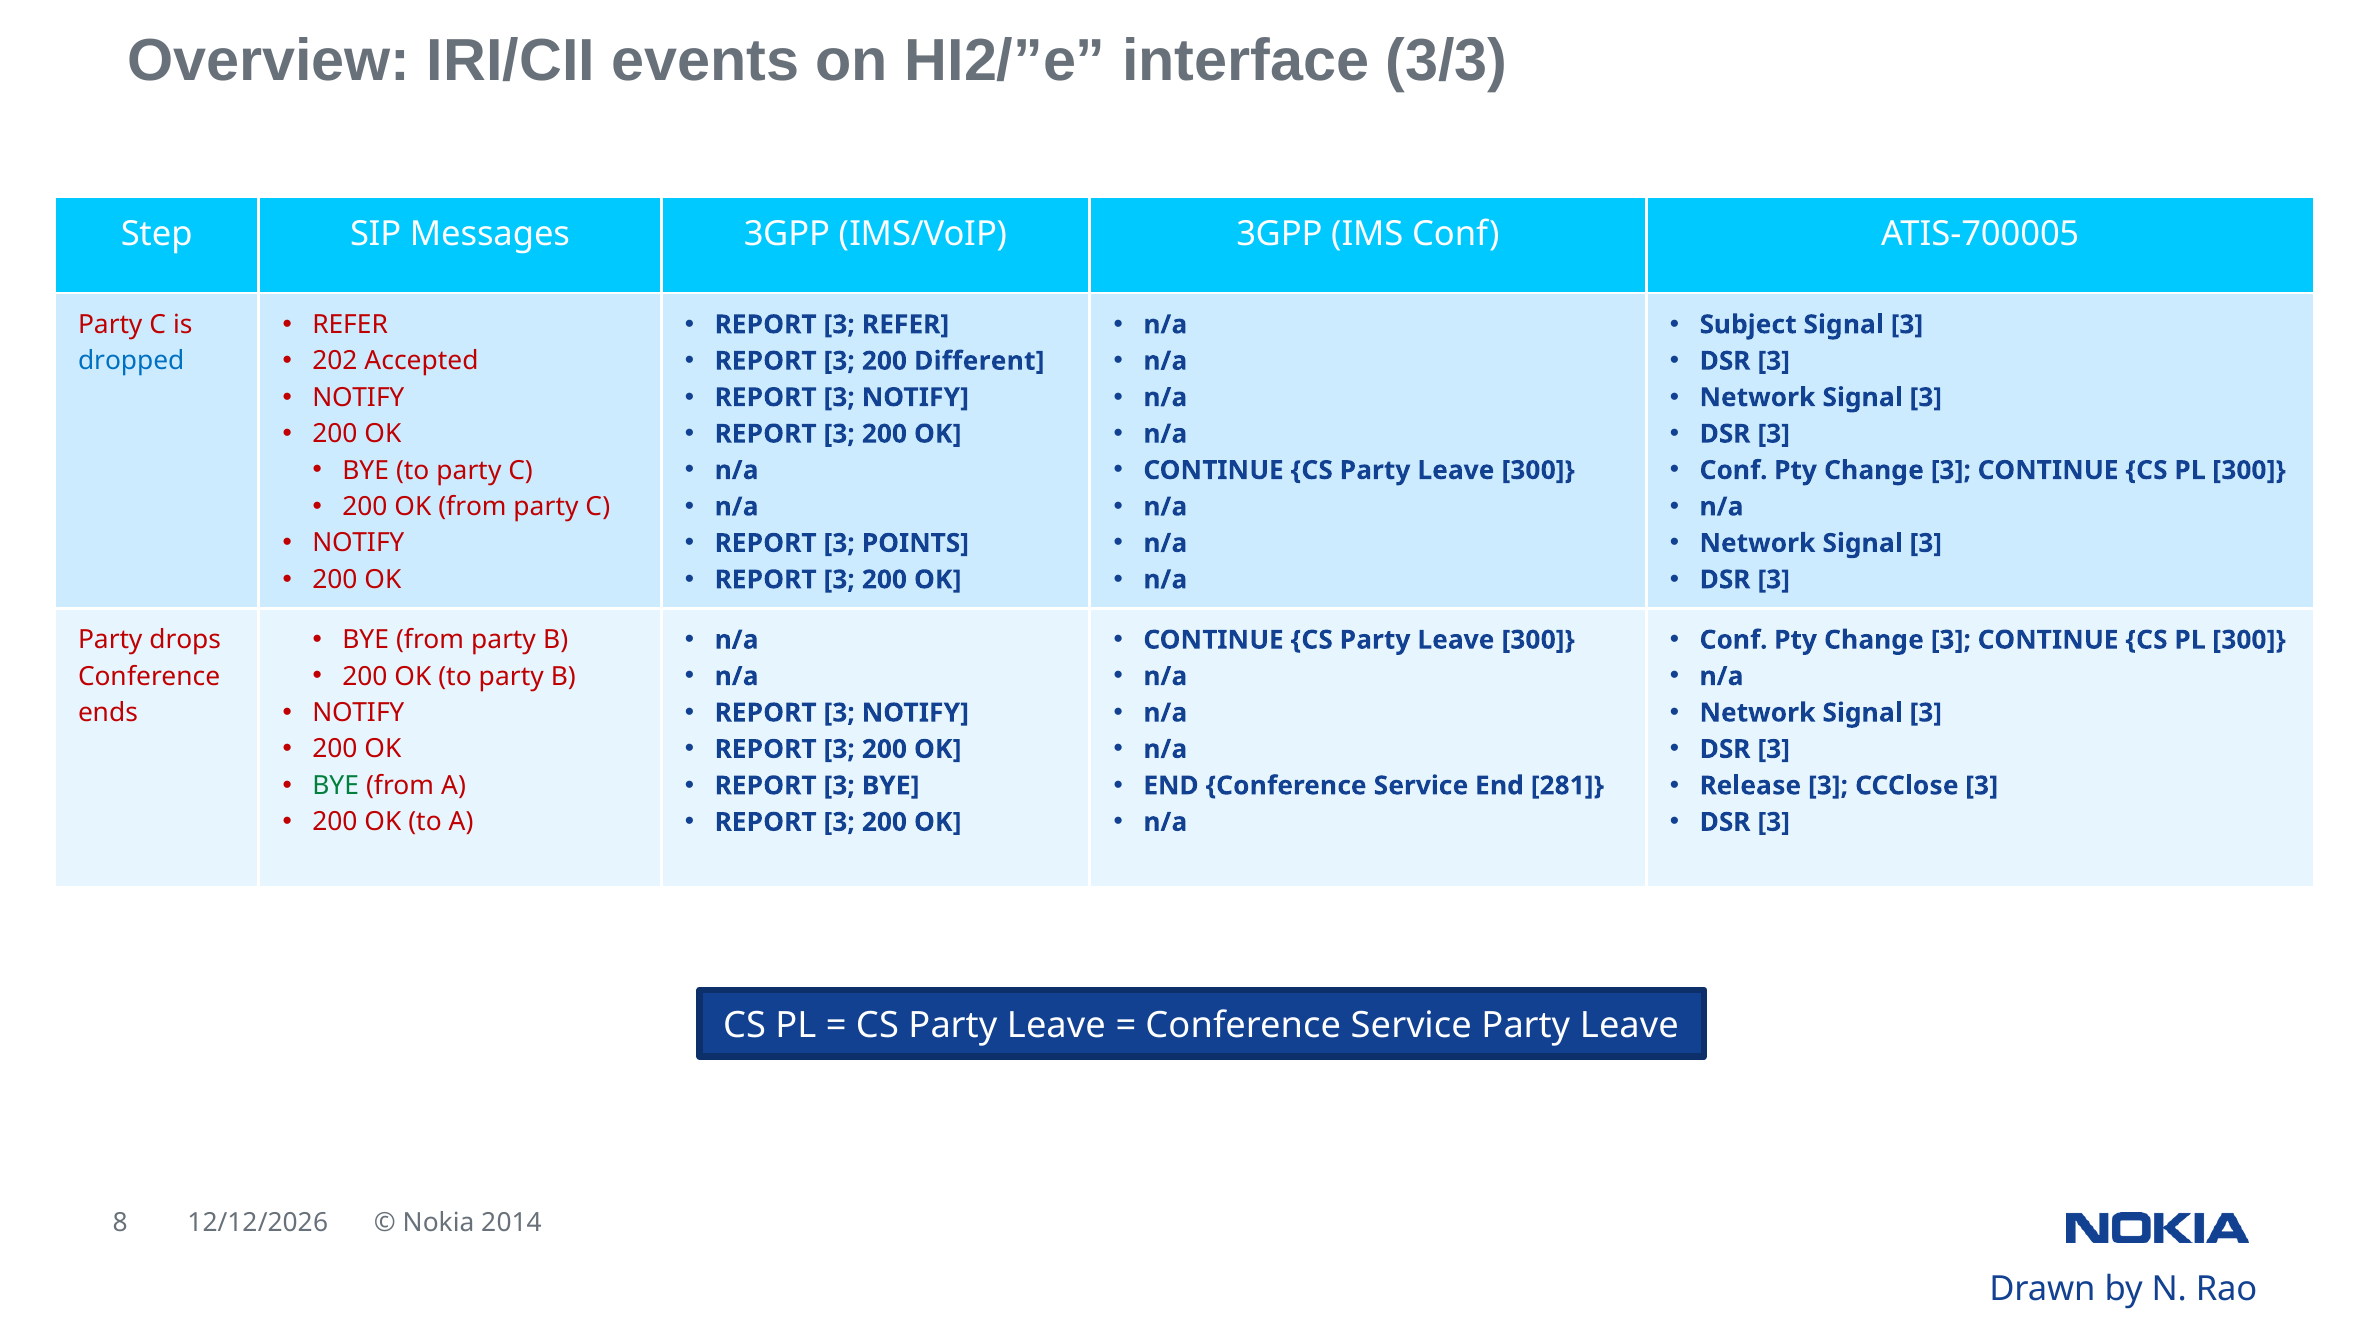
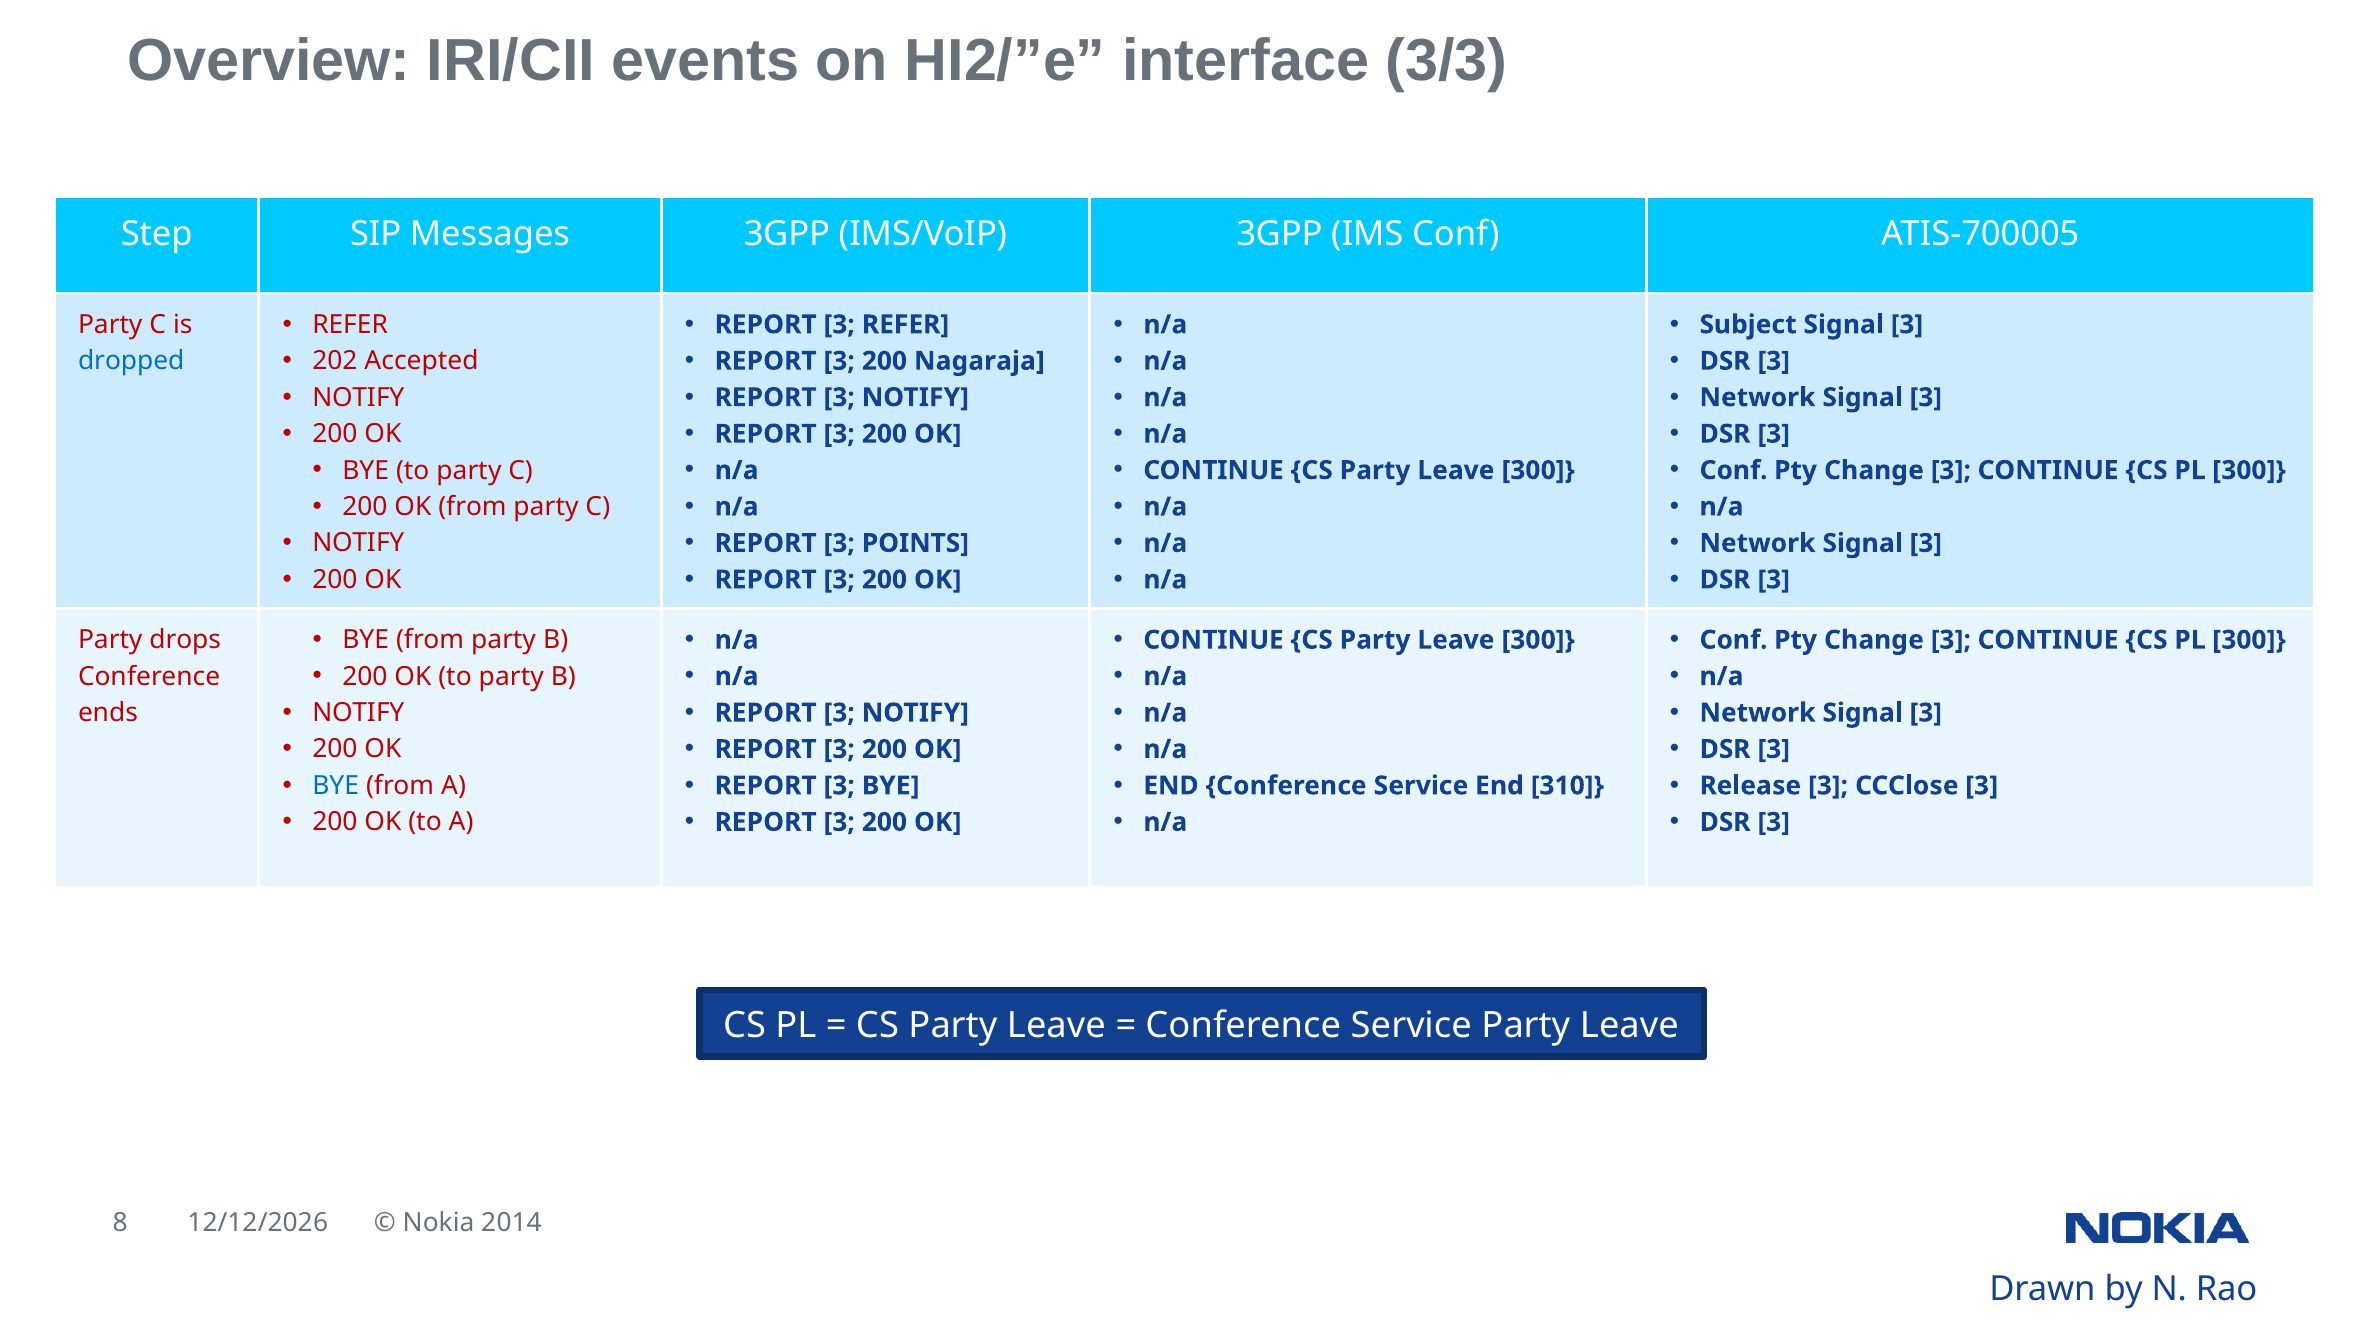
Different: Different -> Nagaraja
BYE at (336, 786) colour: green -> blue
281: 281 -> 310
